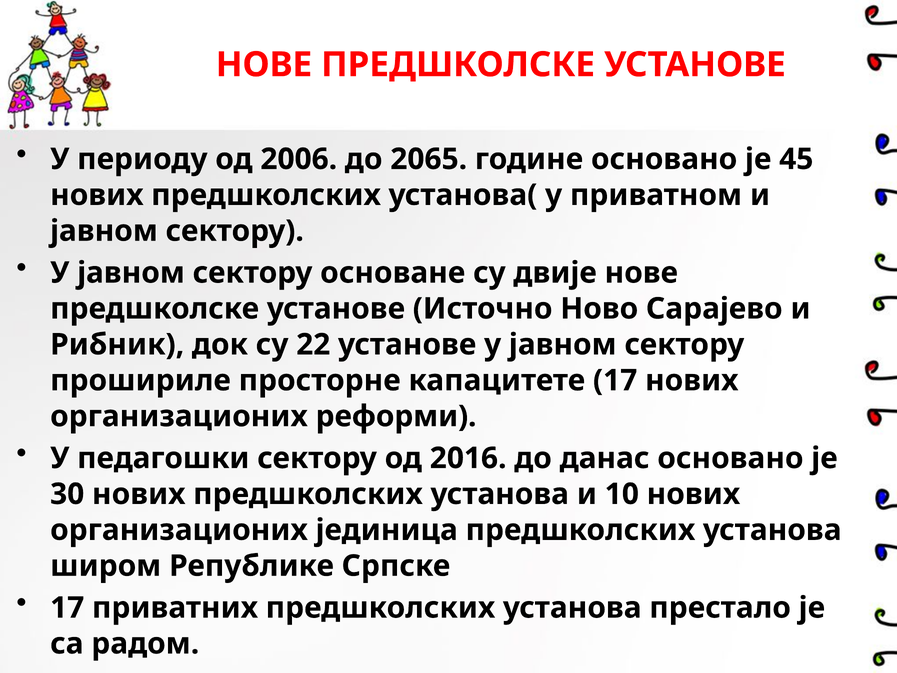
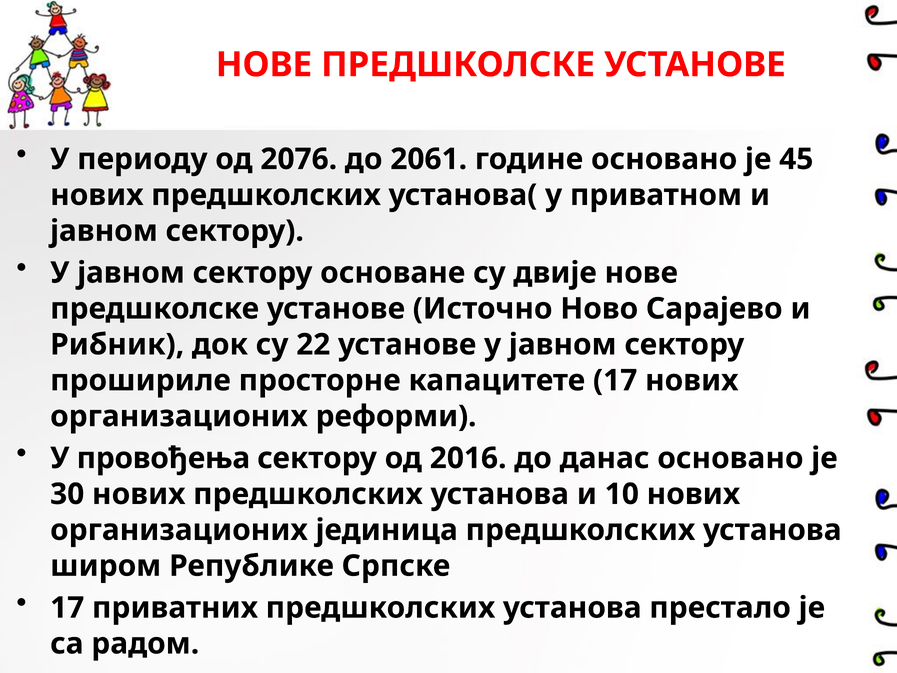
2006: 2006 -> 2076
2065: 2065 -> 2061
педагошки: педагошки -> провођења
